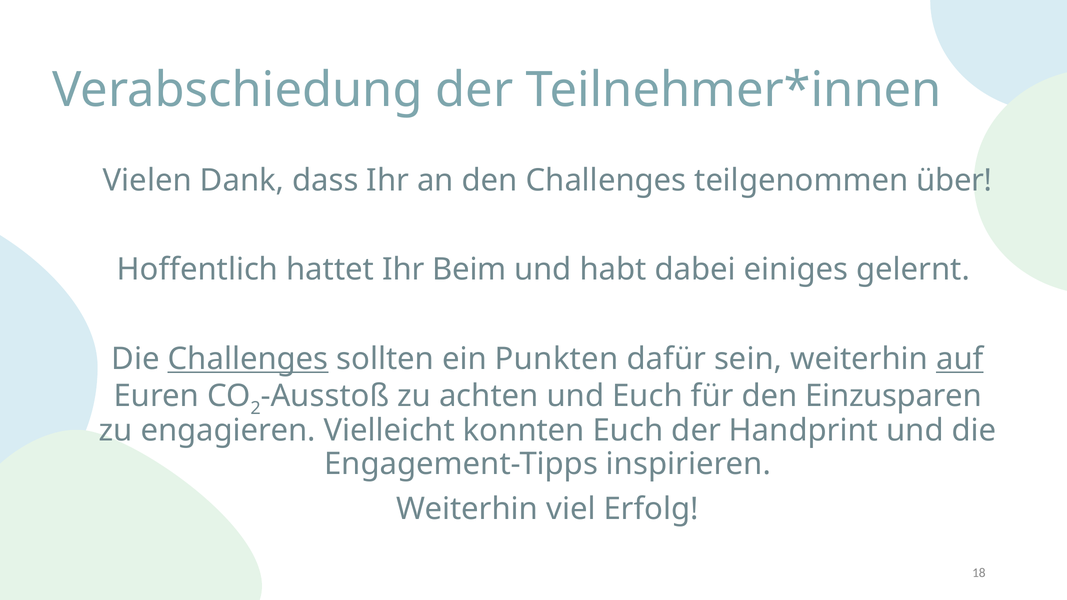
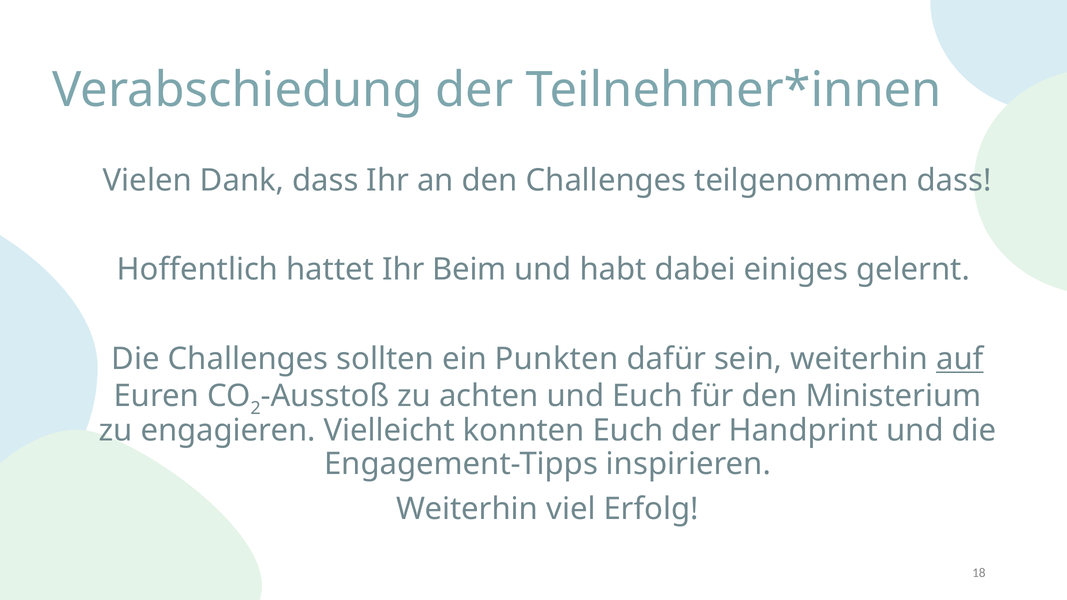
teilgenommen über: über -> dass
Challenges at (248, 359) underline: present -> none
Einzusparen: Einzusparen -> Ministerium
